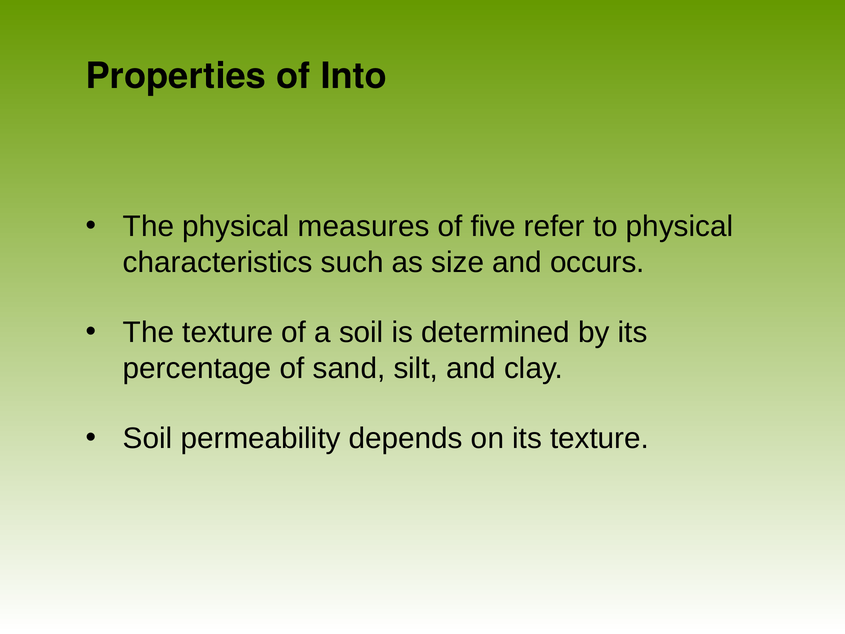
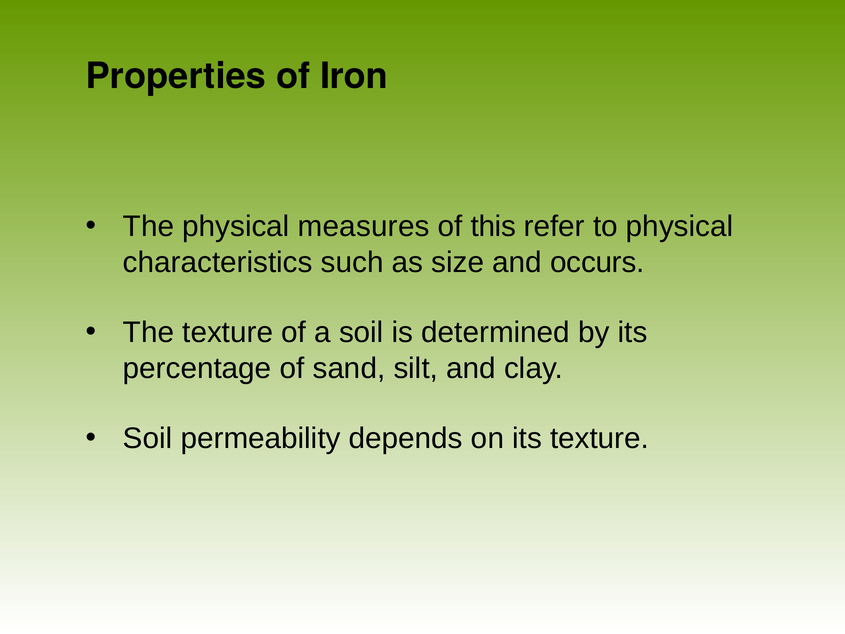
Into: Into -> Iron
five: five -> this
